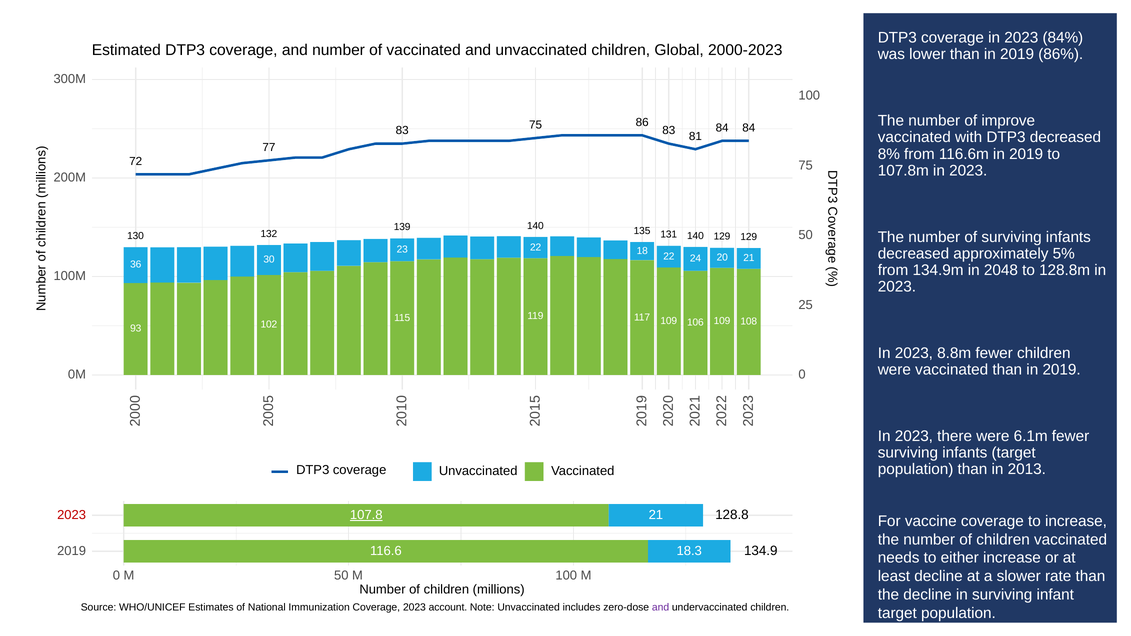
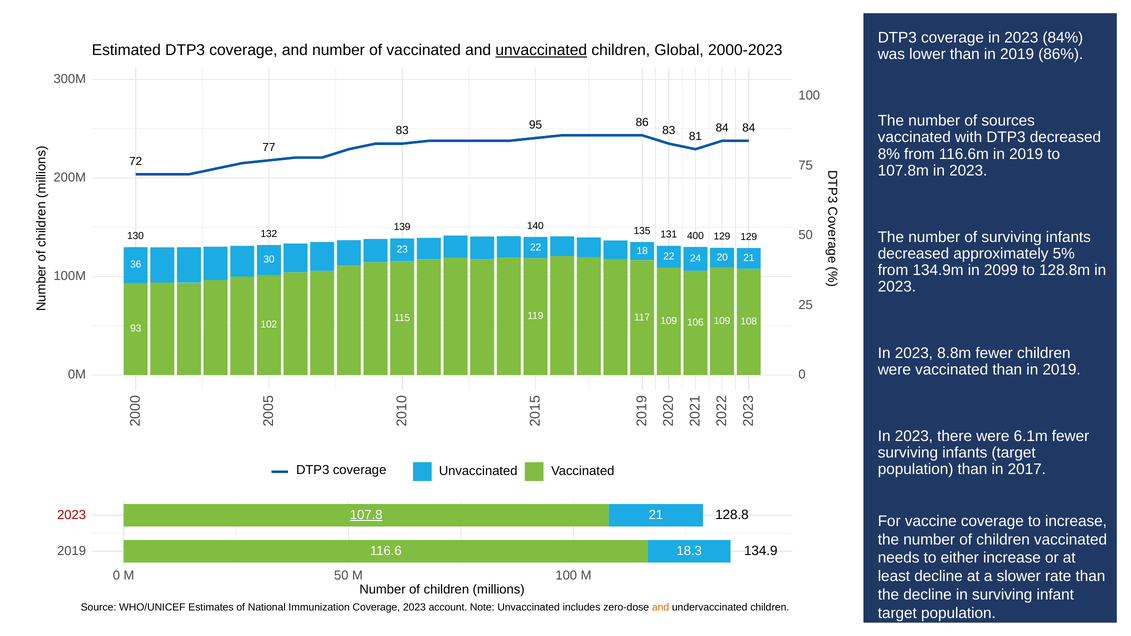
unvaccinated at (541, 50) underline: none -> present
improve: improve -> sources
83 75: 75 -> 95
131 140: 140 -> 400
2048: 2048 -> 2099
2013: 2013 -> 2017
and at (661, 607) colour: purple -> orange
